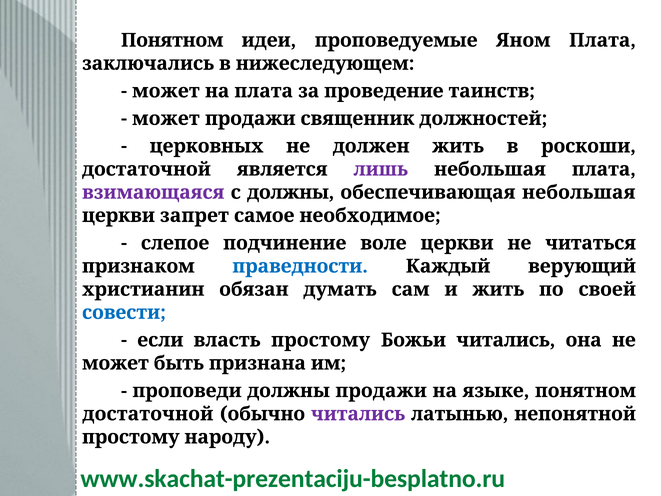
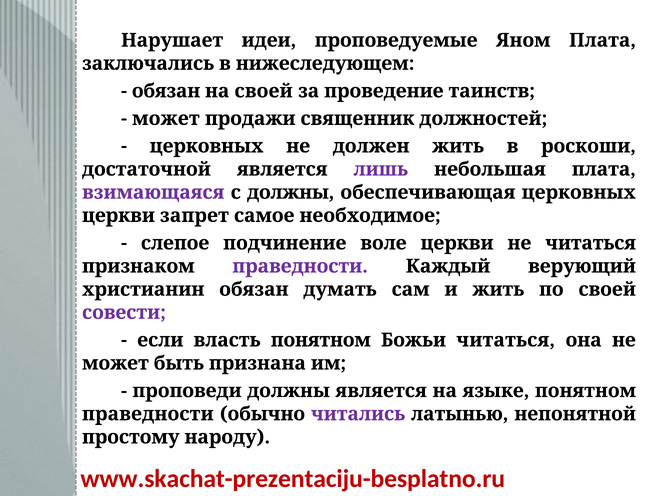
Понятном at (172, 40): Понятном -> Нарушает
может at (166, 91): может -> обязан
на плата: плата -> своей
обеспечивающая небольшая: небольшая -> церковных
праведности at (300, 266) colour: blue -> purple
совести colour: blue -> purple
власть простому: простому -> понятном
Божьи читались: читались -> читаться
должны продажи: продажи -> является
достаточной at (148, 414): достаточной -> праведности
www.skachat-prezentaciju-besplatno.ru colour: green -> red
